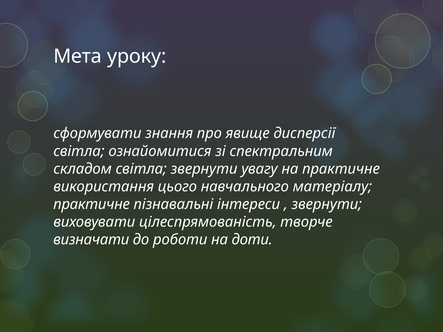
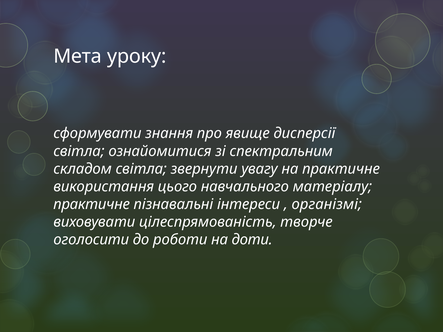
звернути at (327, 204): звернути -> організмі
визначати: визначати -> оголосити
